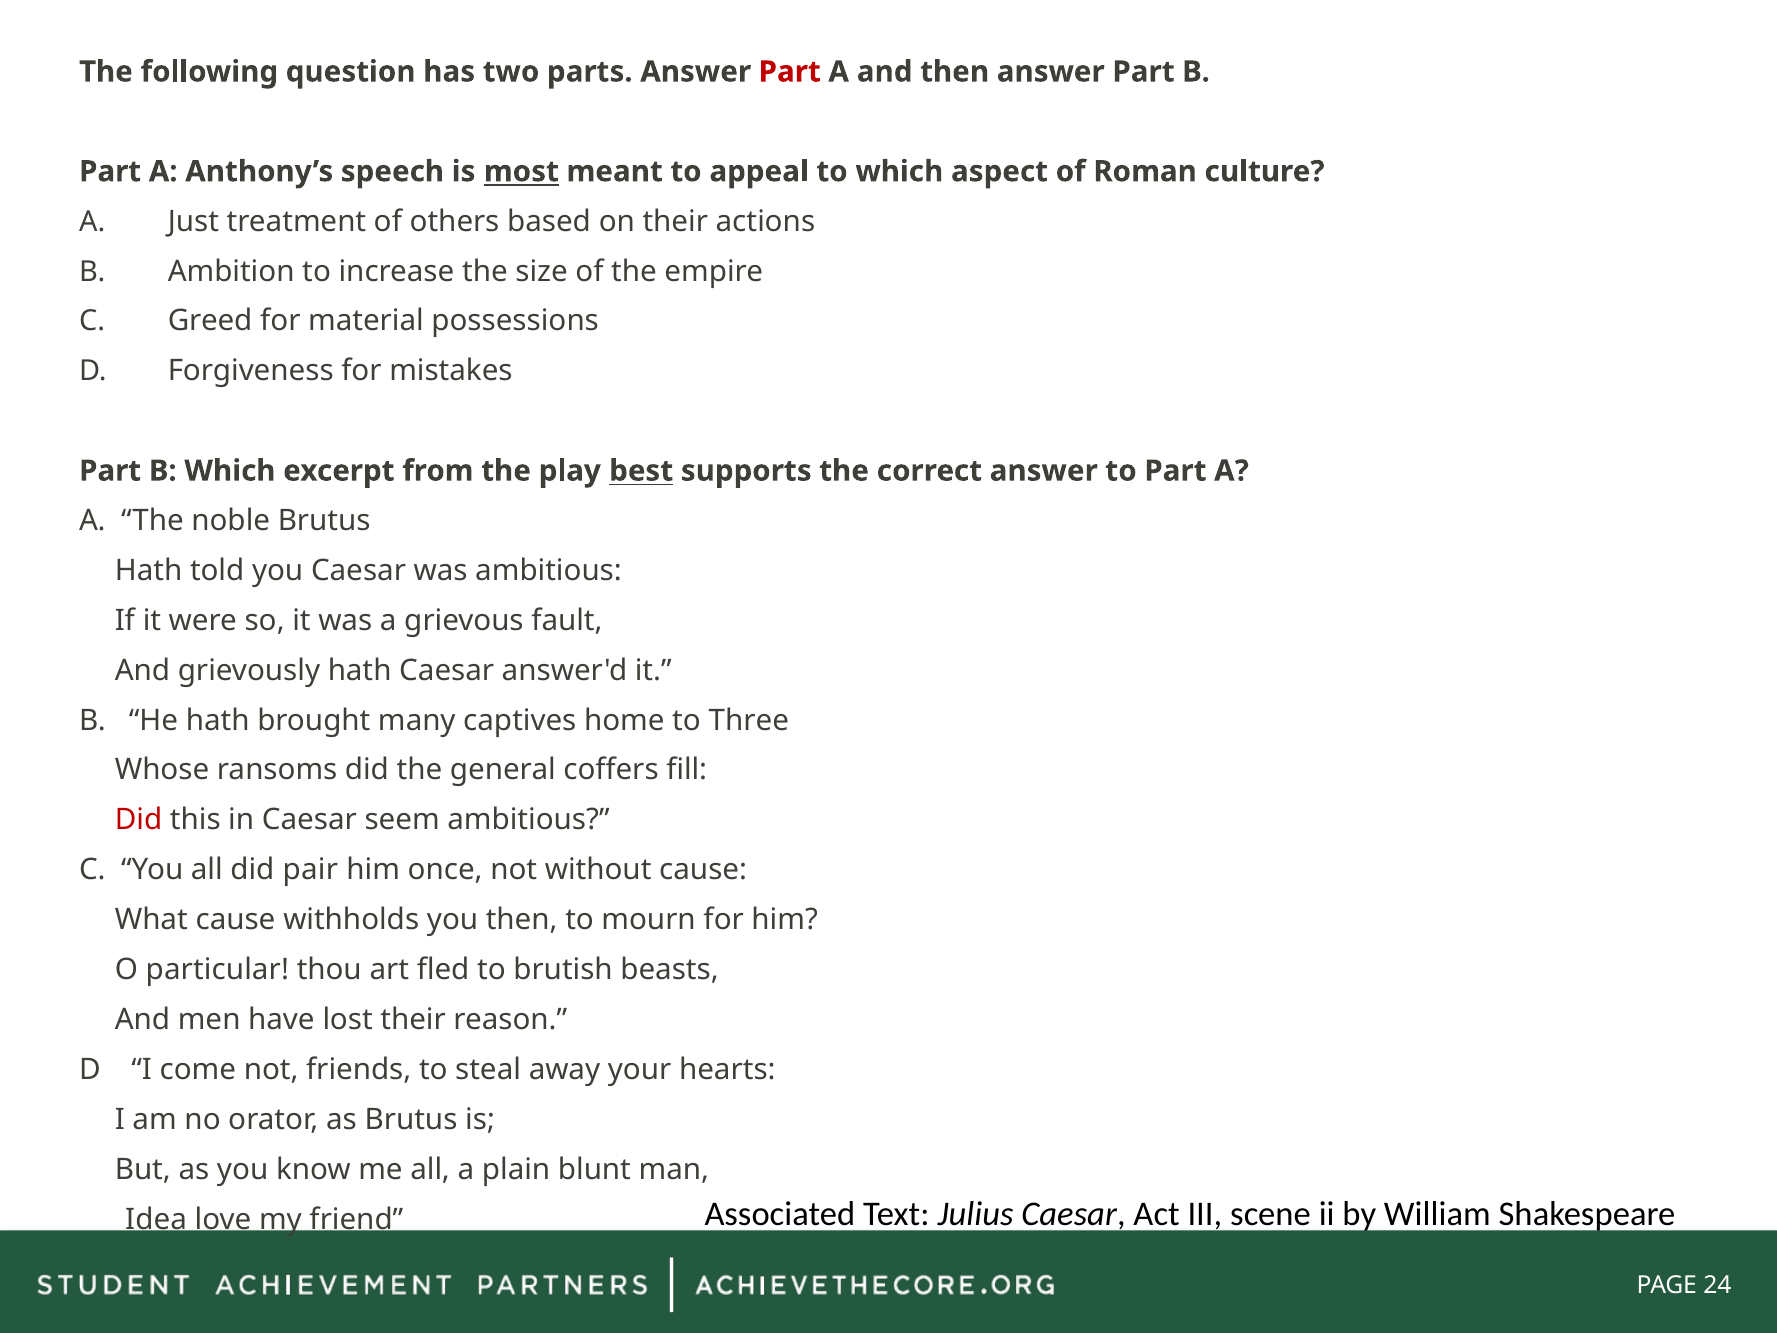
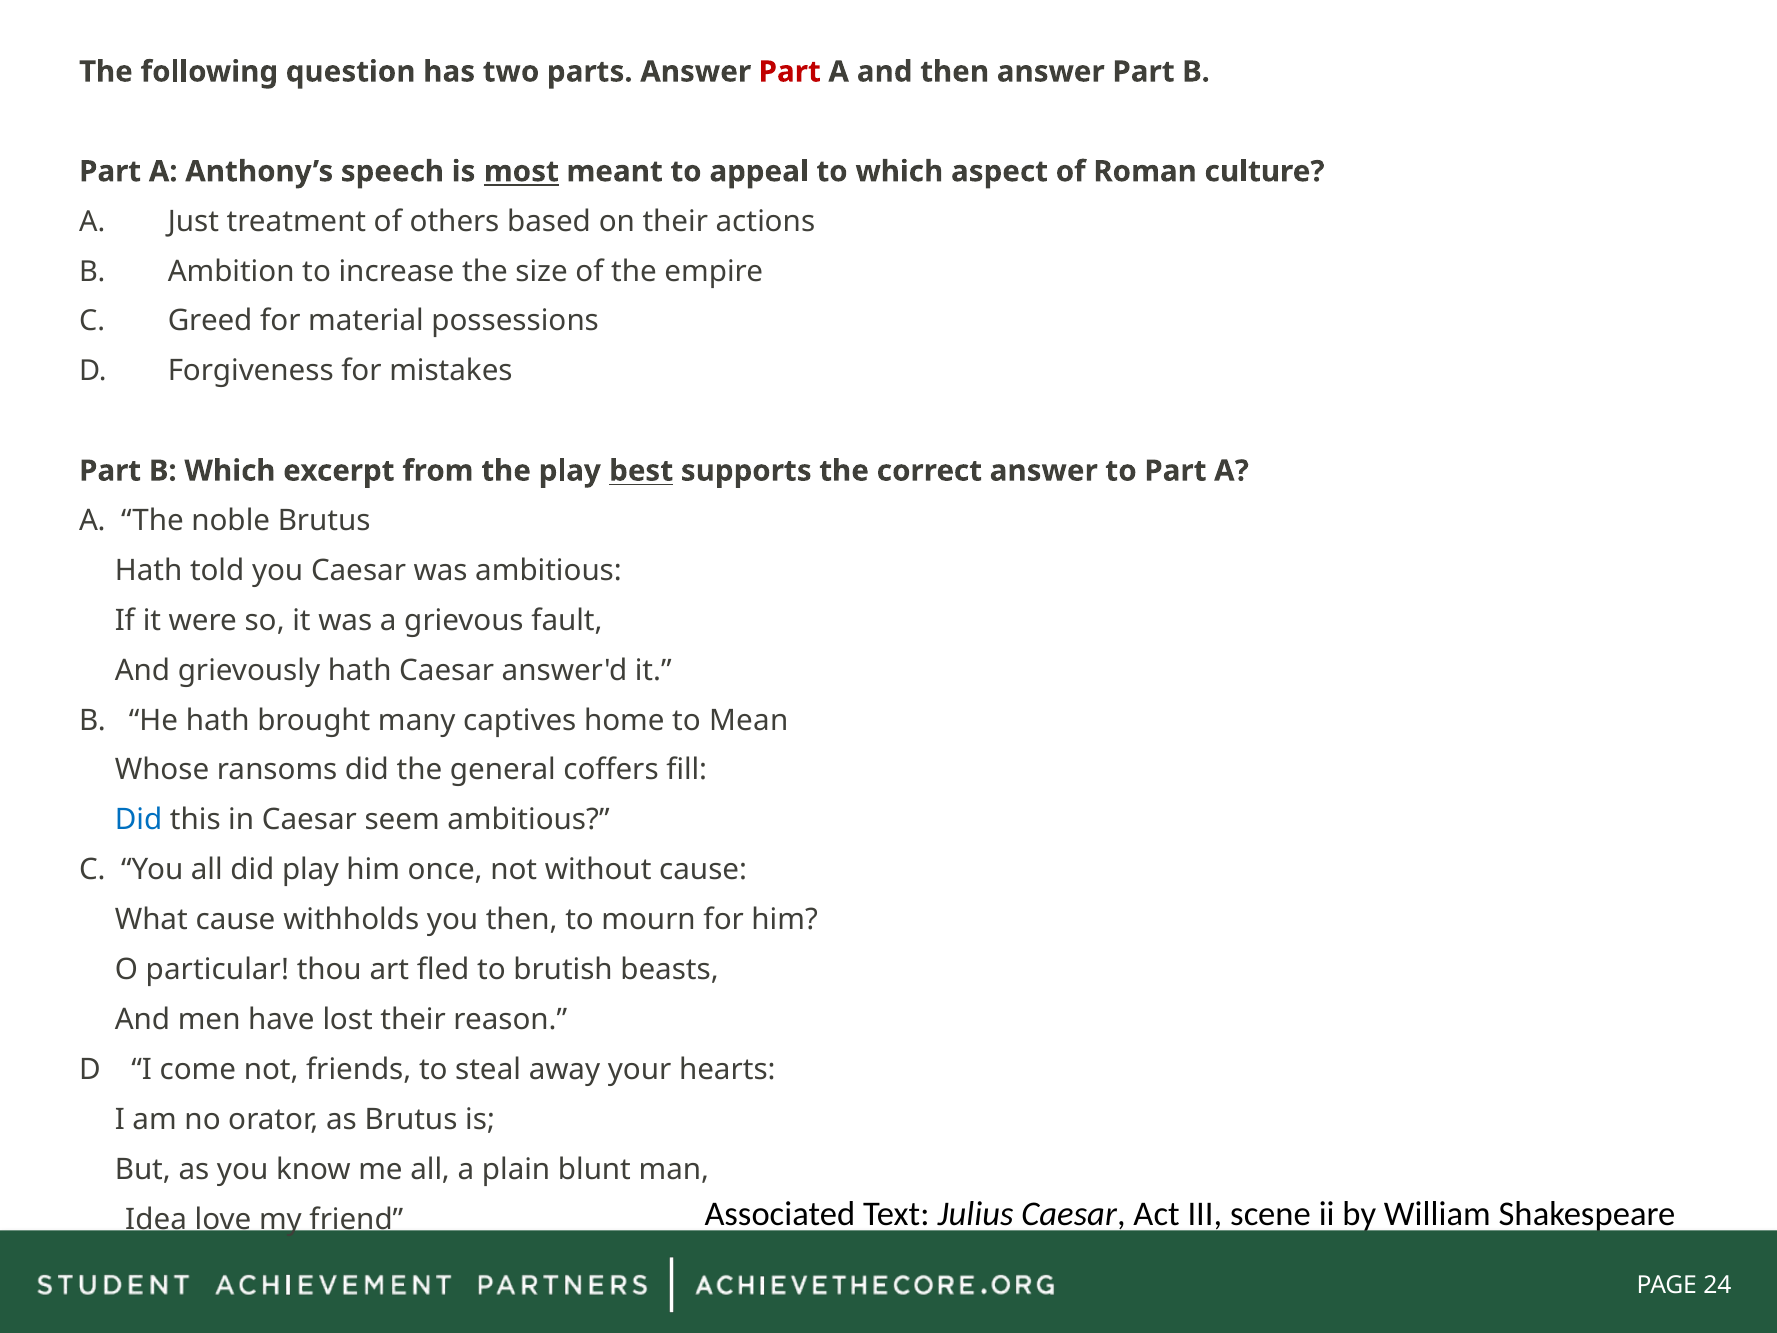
Three: Three -> Mean
Did at (139, 820) colour: red -> blue
did pair: pair -> play
